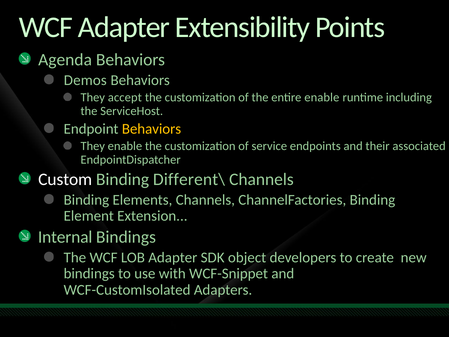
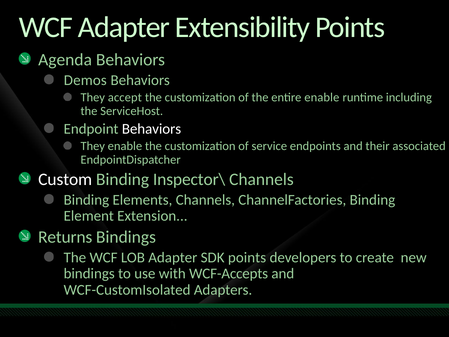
Behaviors at (152, 129) colour: yellow -> white
Different\: Different\ -> Inspector\
Internal: Internal -> Returns
SDK object: object -> points
WCF-Snippet: WCF-Snippet -> WCF-Accepts
